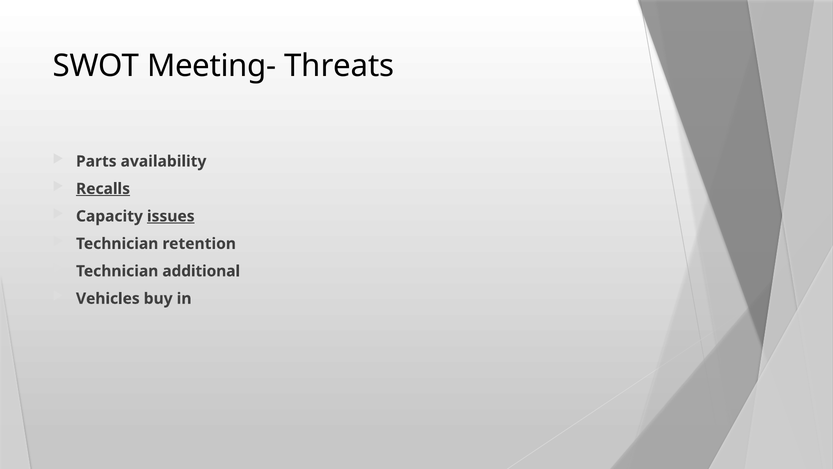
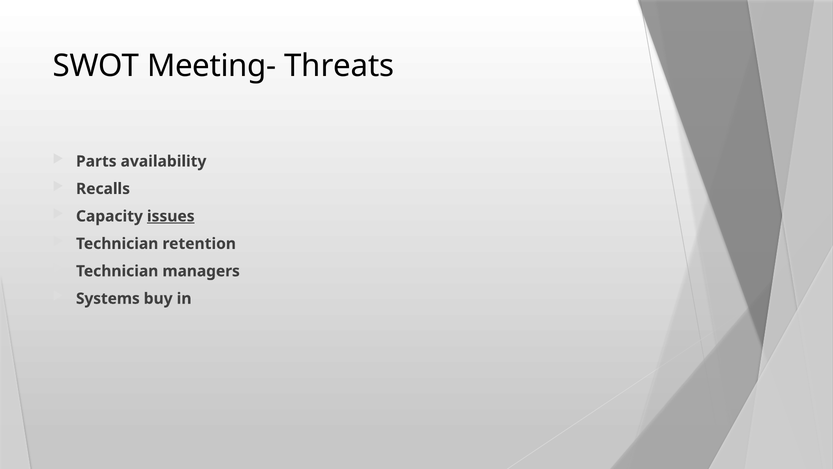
Recalls underline: present -> none
additional: additional -> managers
Vehicles: Vehicles -> Systems
